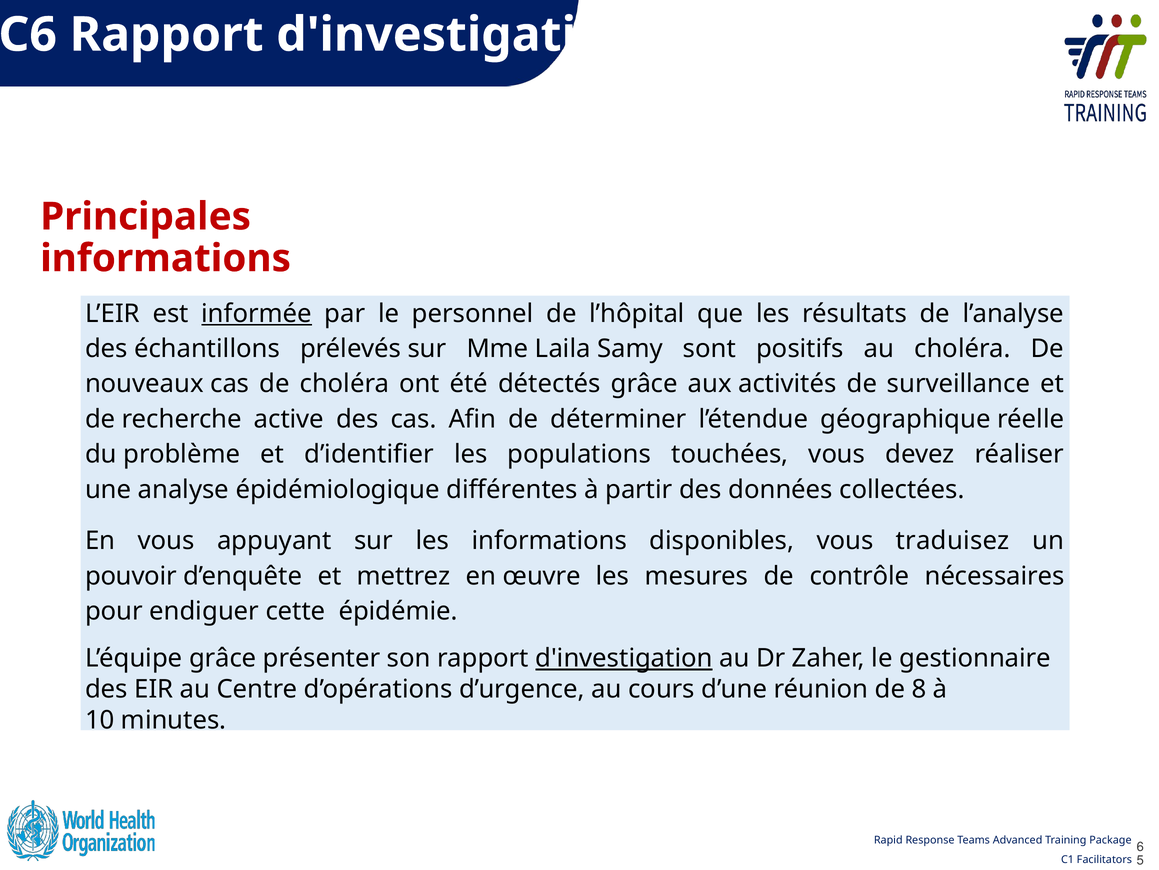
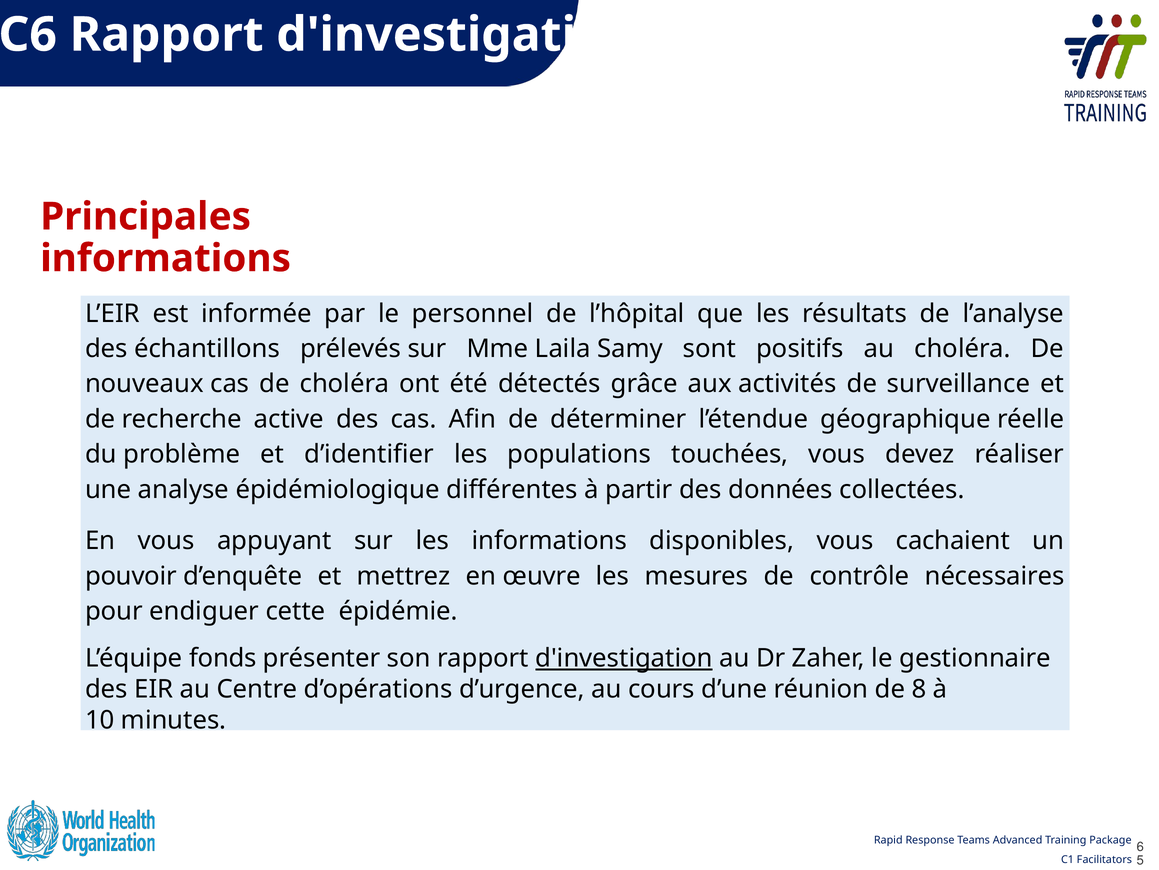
informée underline: present -> none
traduisez: traduisez -> cachaient
L’équipe grâce: grâce -> fonds
